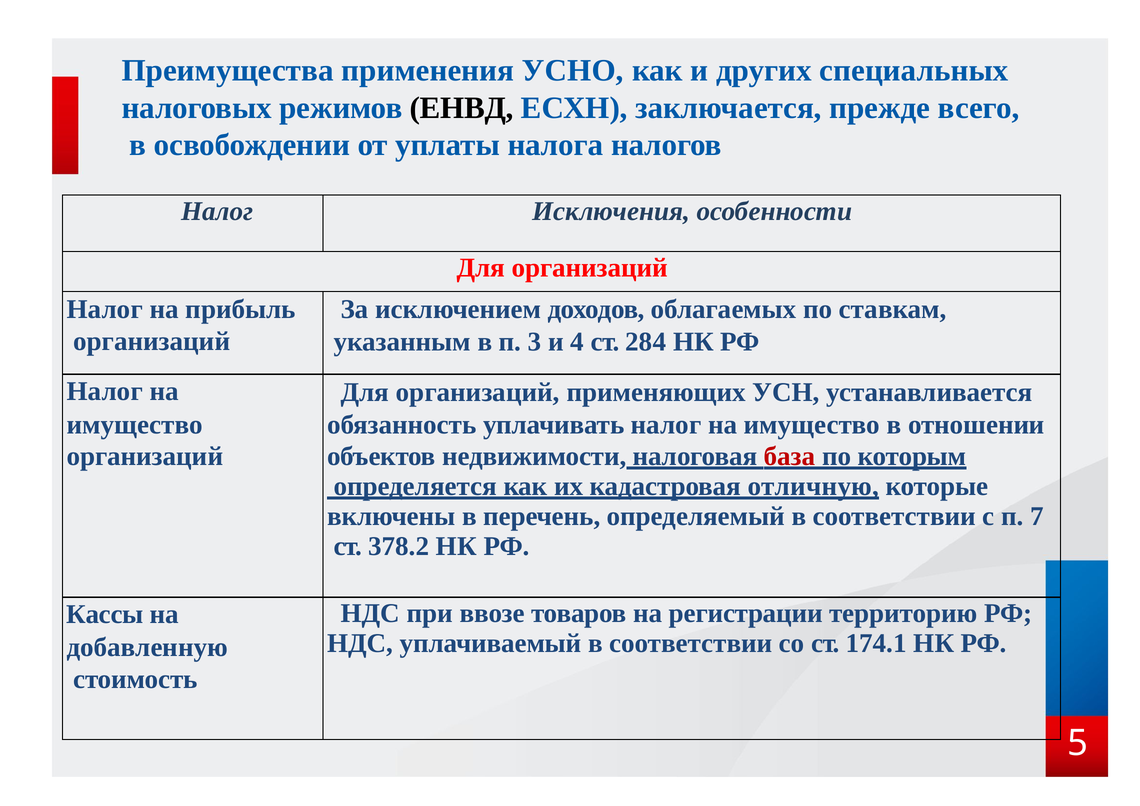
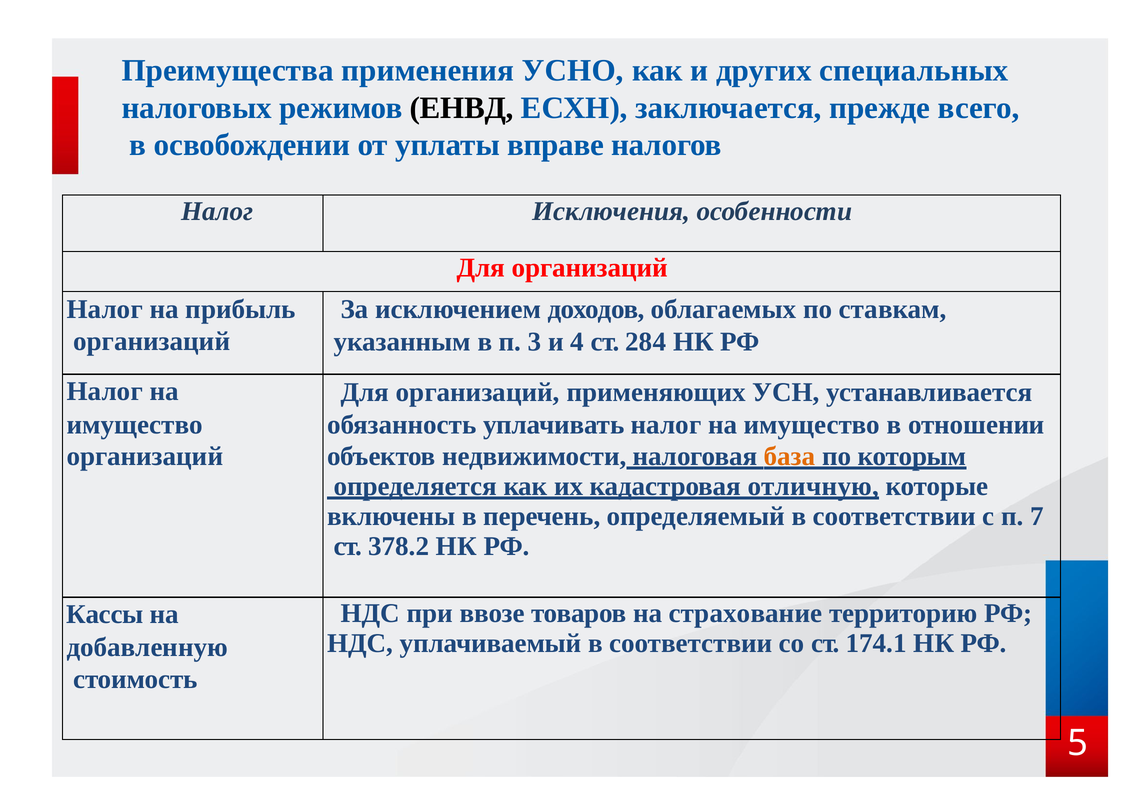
налога: налога -> вправе
база colour: red -> orange
регистрации: регистрации -> страхование
